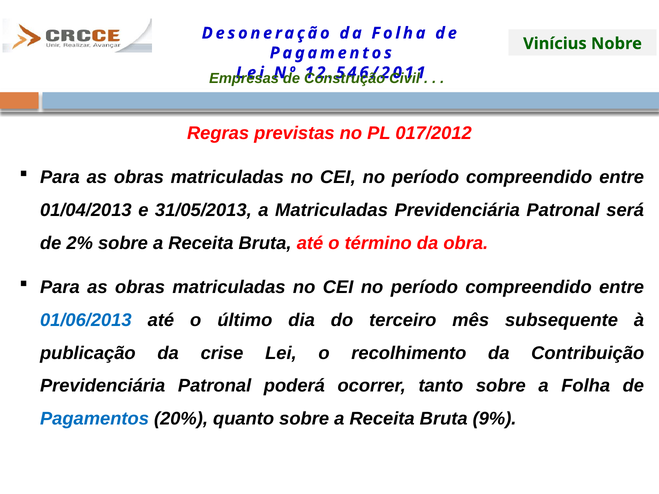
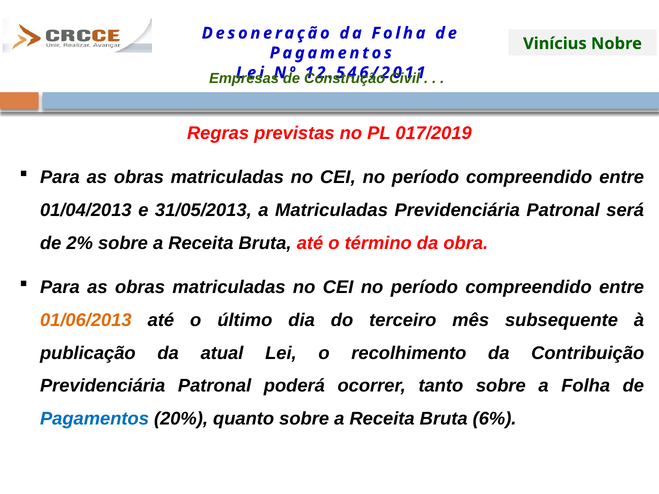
017/2012: 017/2012 -> 017/2019
01/06/2013 colour: blue -> orange
crise: crise -> atual
9%: 9% -> 6%
